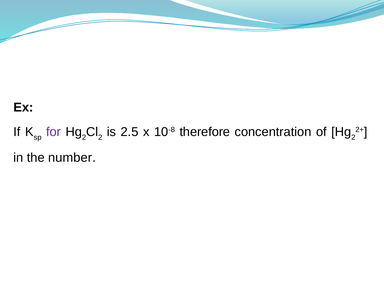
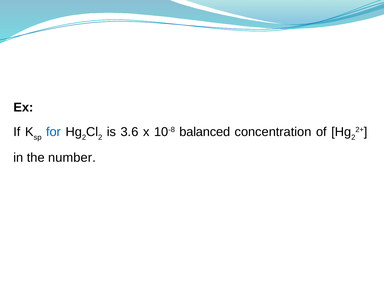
for colour: purple -> blue
2.5: 2.5 -> 3.6
therefore: therefore -> balanced
